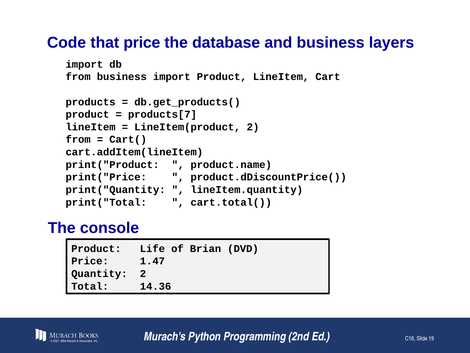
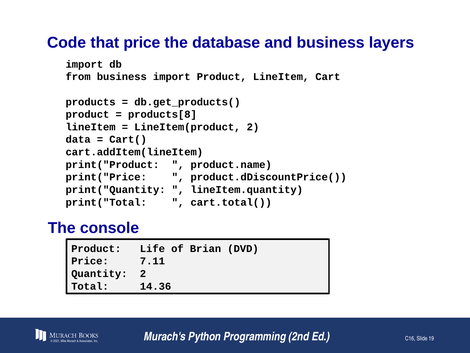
products[7: products[7 -> products[8
from at (78, 139): from -> data
1.47: 1.47 -> 7.11
